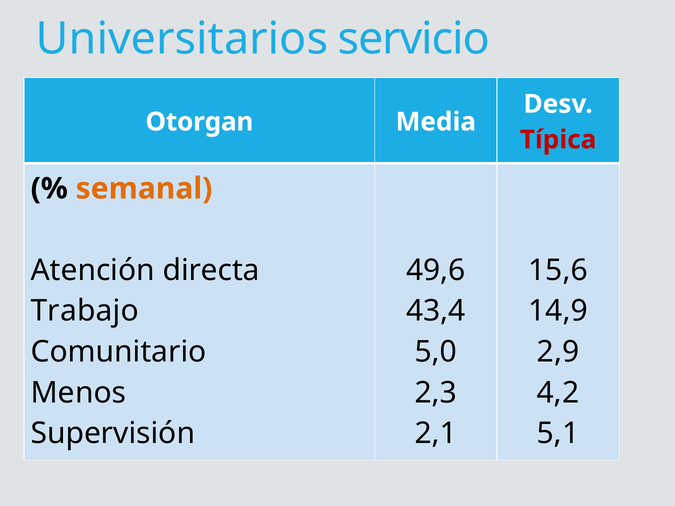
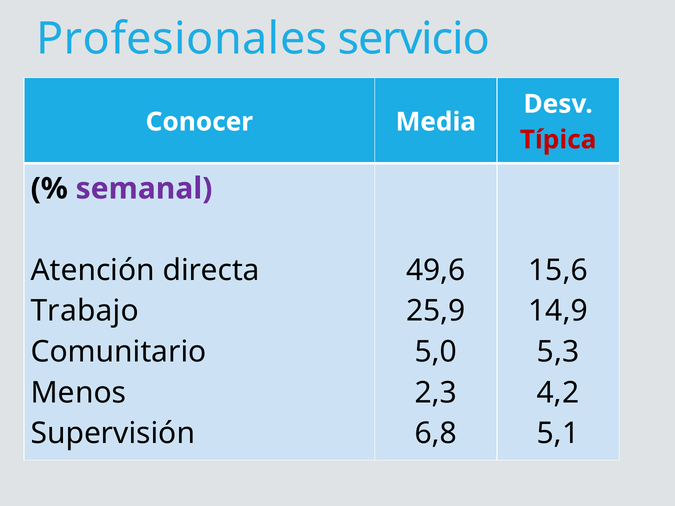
Universitarios: Universitarios -> Profesionales
Otorgan: Otorgan -> Conocer
semanal colour: orange -> purple
43,4: 43,4 -> 25,9
2,9: 2,9 -> 5,3
2,1: 2,1 -> 6,8
